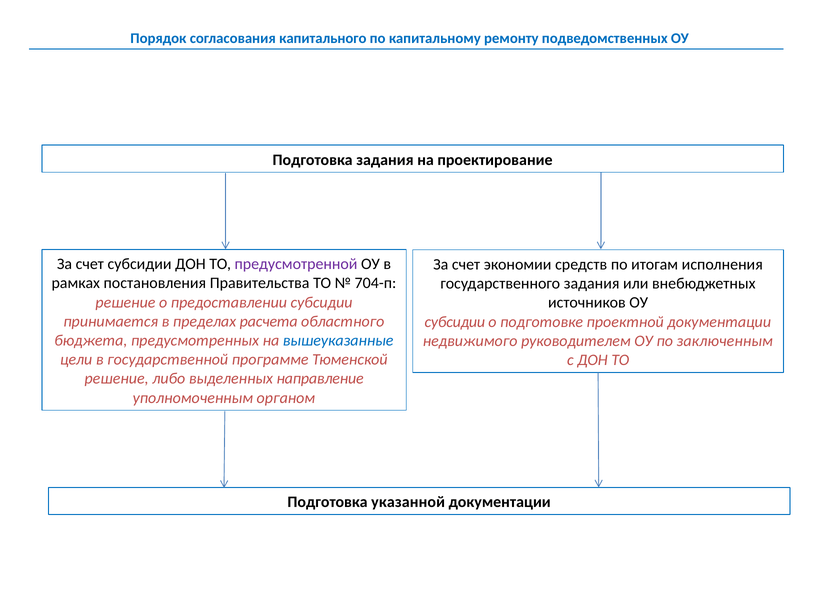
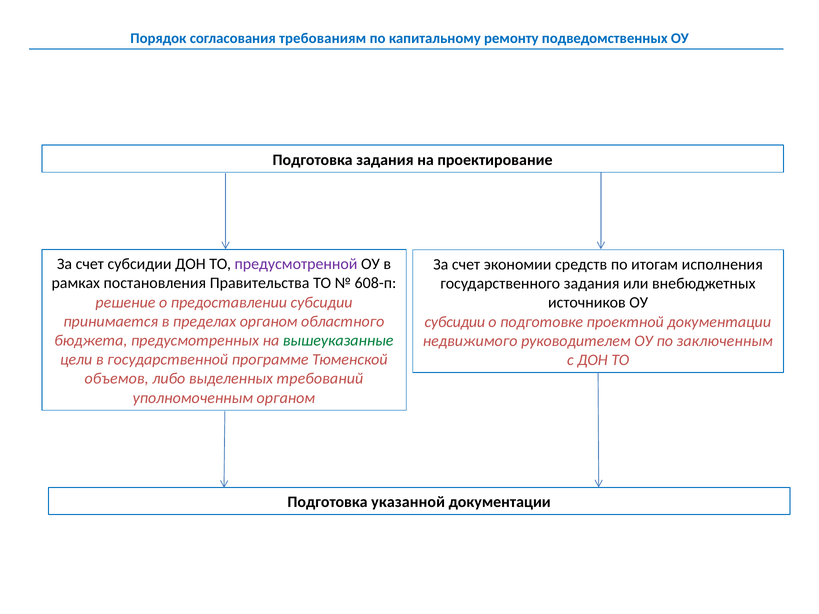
капитального: капитального -> требованиям
704-п: 704-п -> 608-п
пределах расчета: расчета -> органом
вышеуказанные colour: blue -> green
решение at (117, 379): решение -> объемов
направление: направление -> требований
